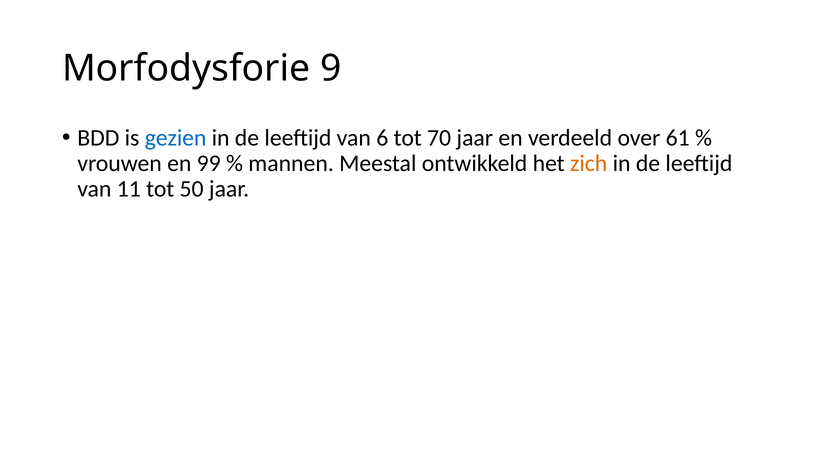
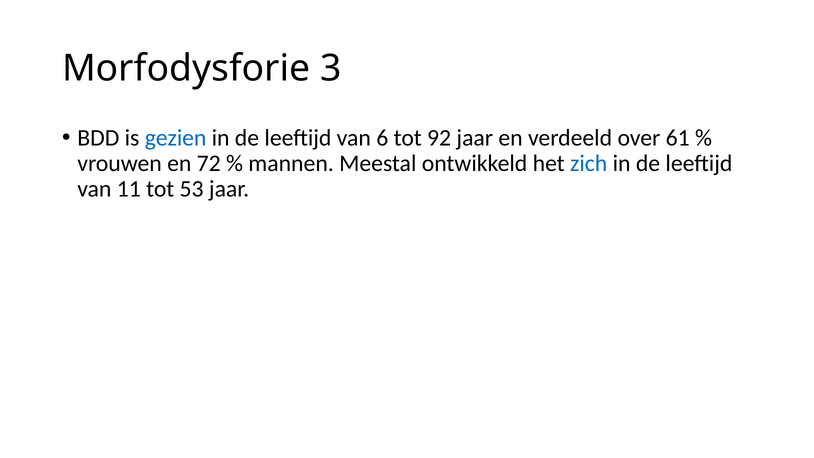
9: 9 -> 3
70: 70 -> 92
99: 99 -> 72
zich colour: orange -> blue
50: 50 -> 53
